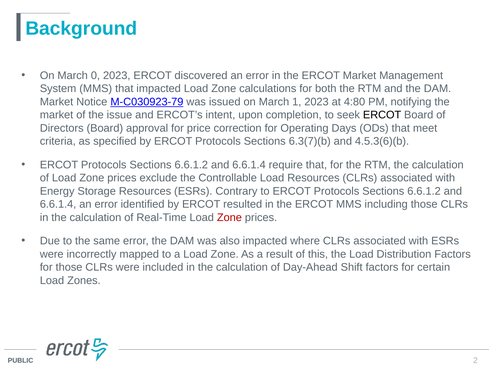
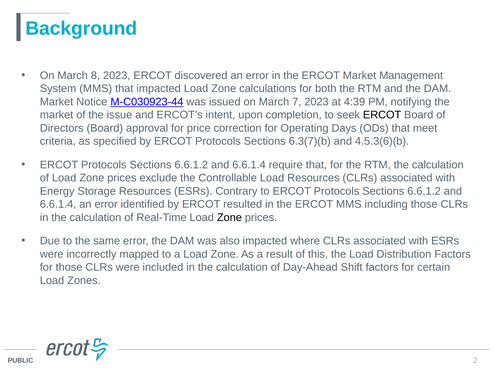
0: 0 -> 8
M-C030923-79: M-C030923-79 -> M-C030923-44
1: 1 -> 7
4:80: 4:80 -> 4:39
Zone at (229, 218) colour: red -> black
